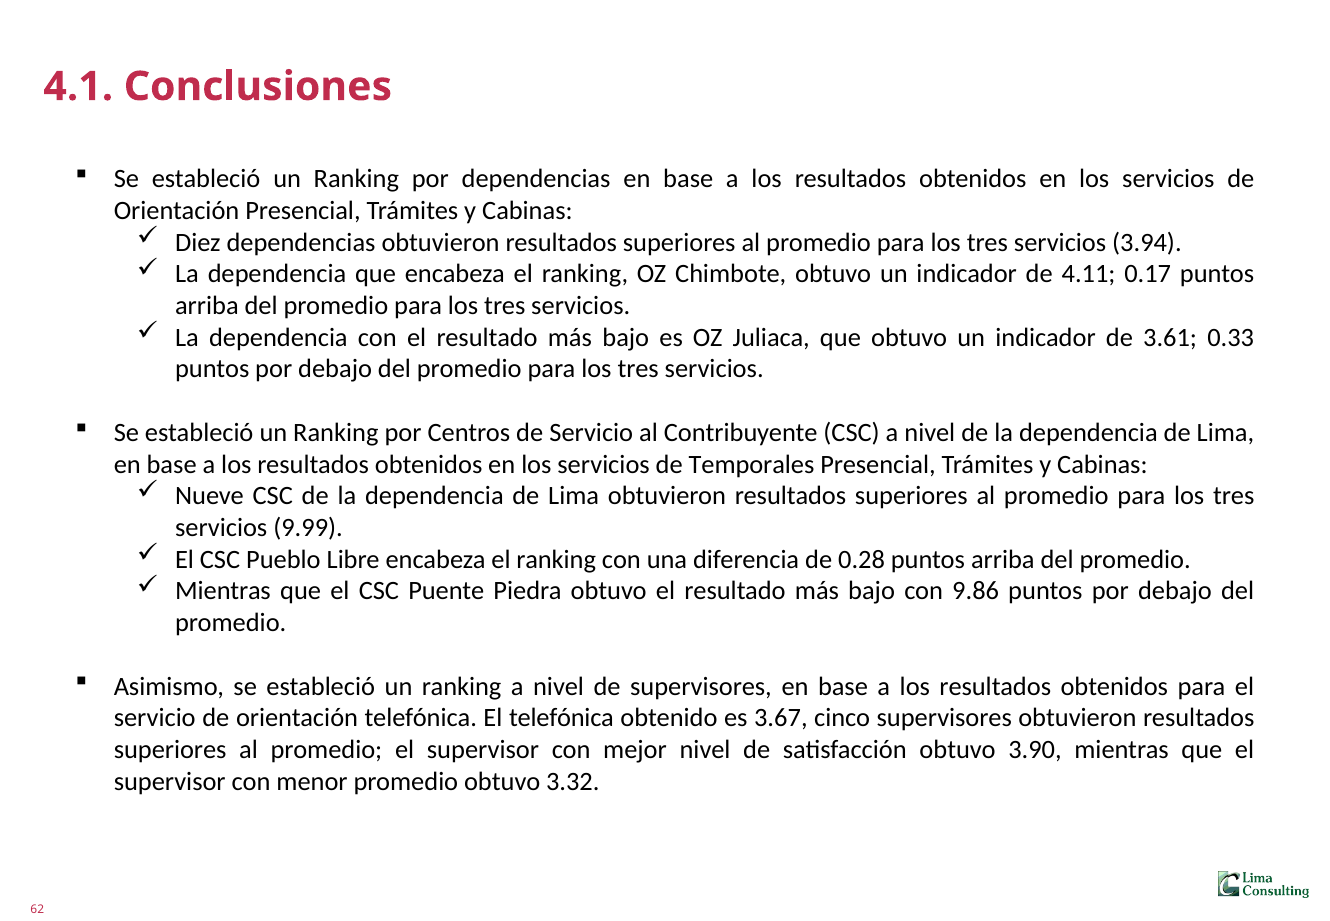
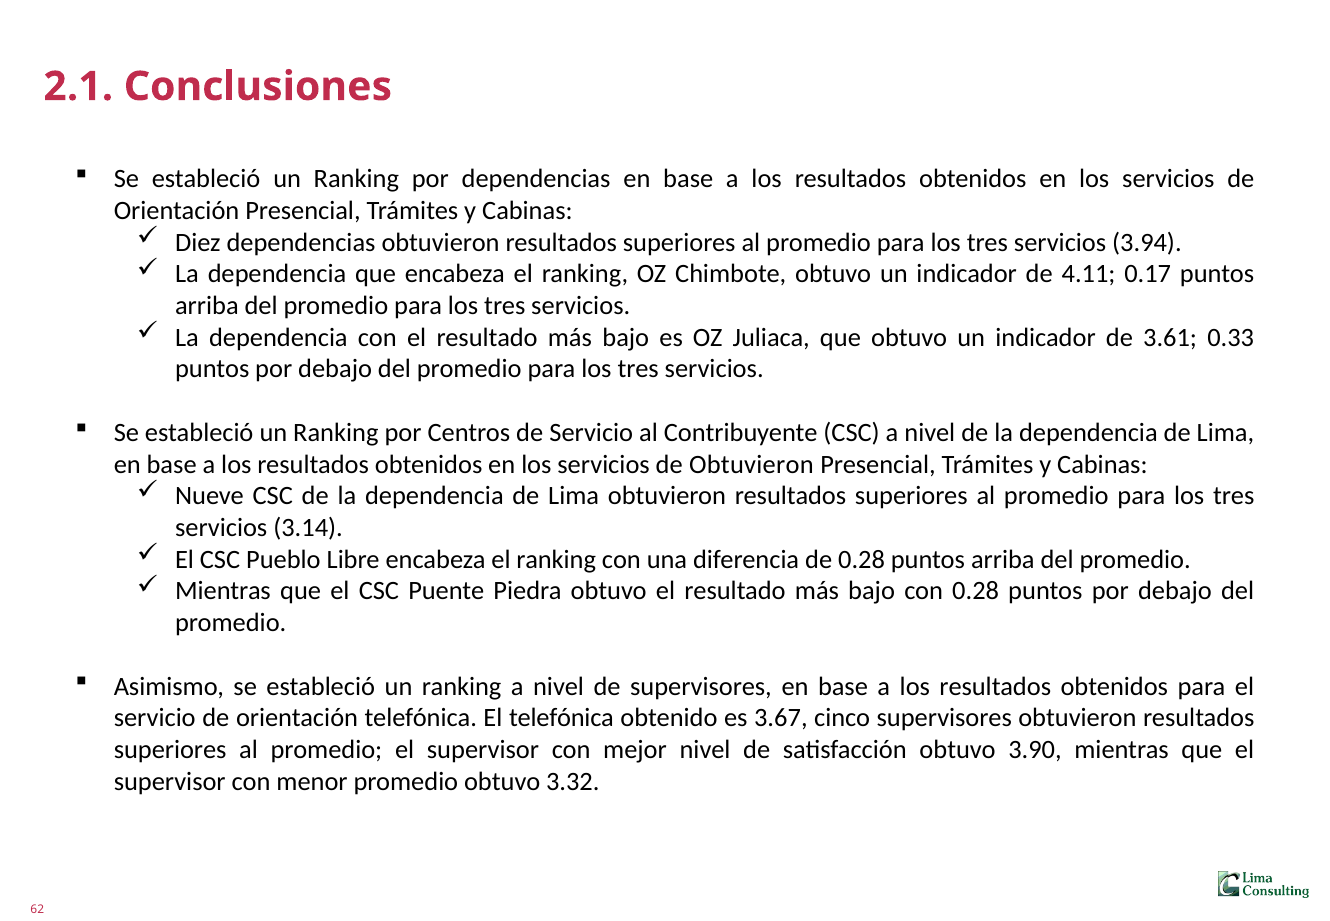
4.1: 4.1 -> 2.1
de Temporales: Temporales -> Obtuvieron
9.99: 9.99 -> 3.14
con 9.86: 9.86 -> 0.28
